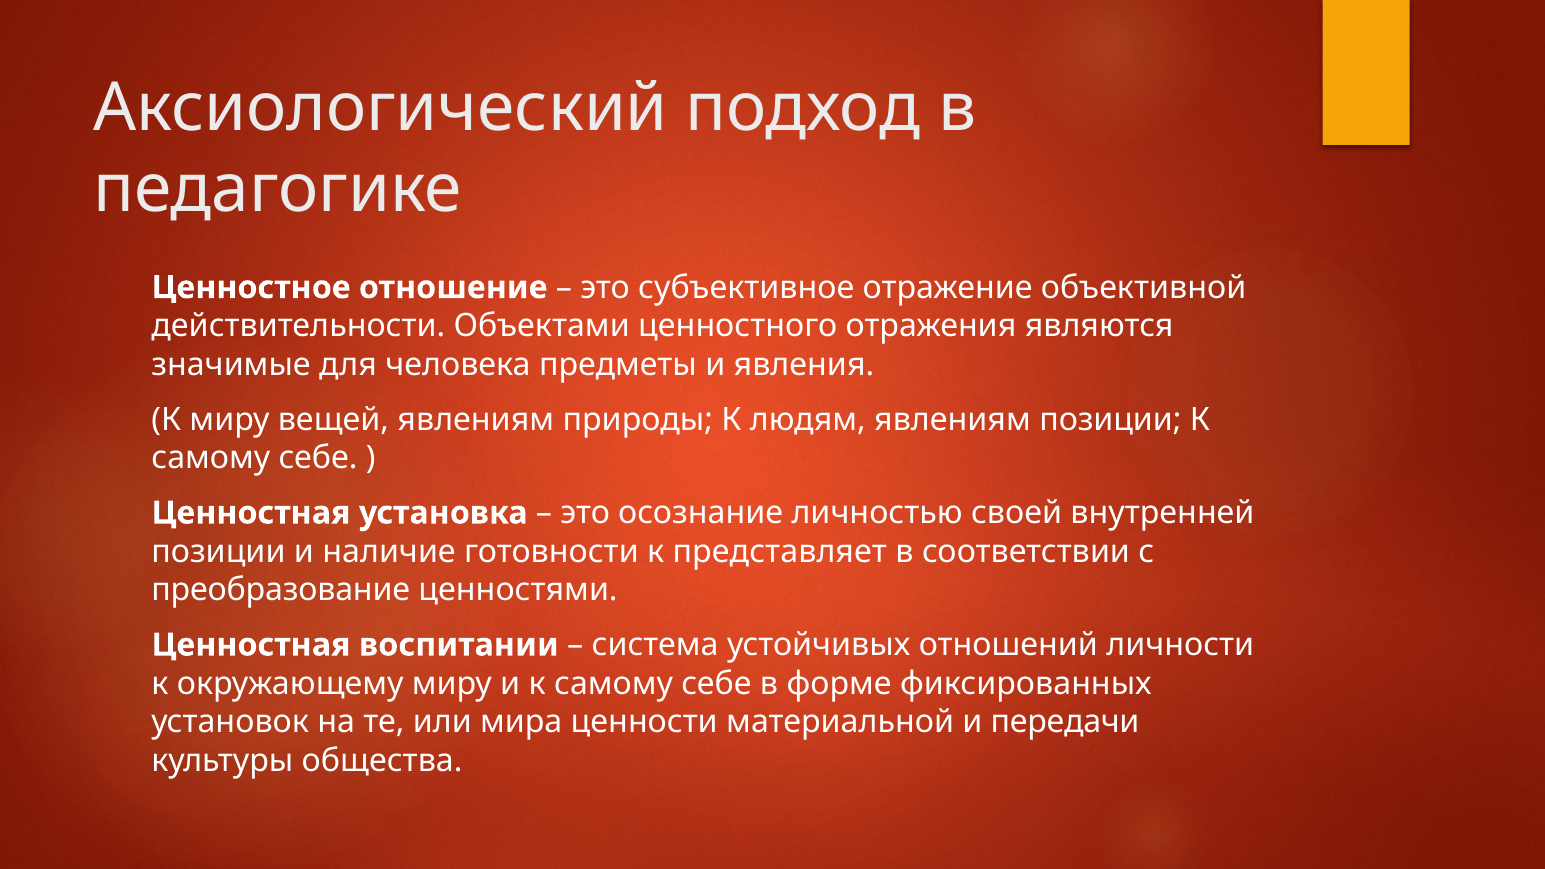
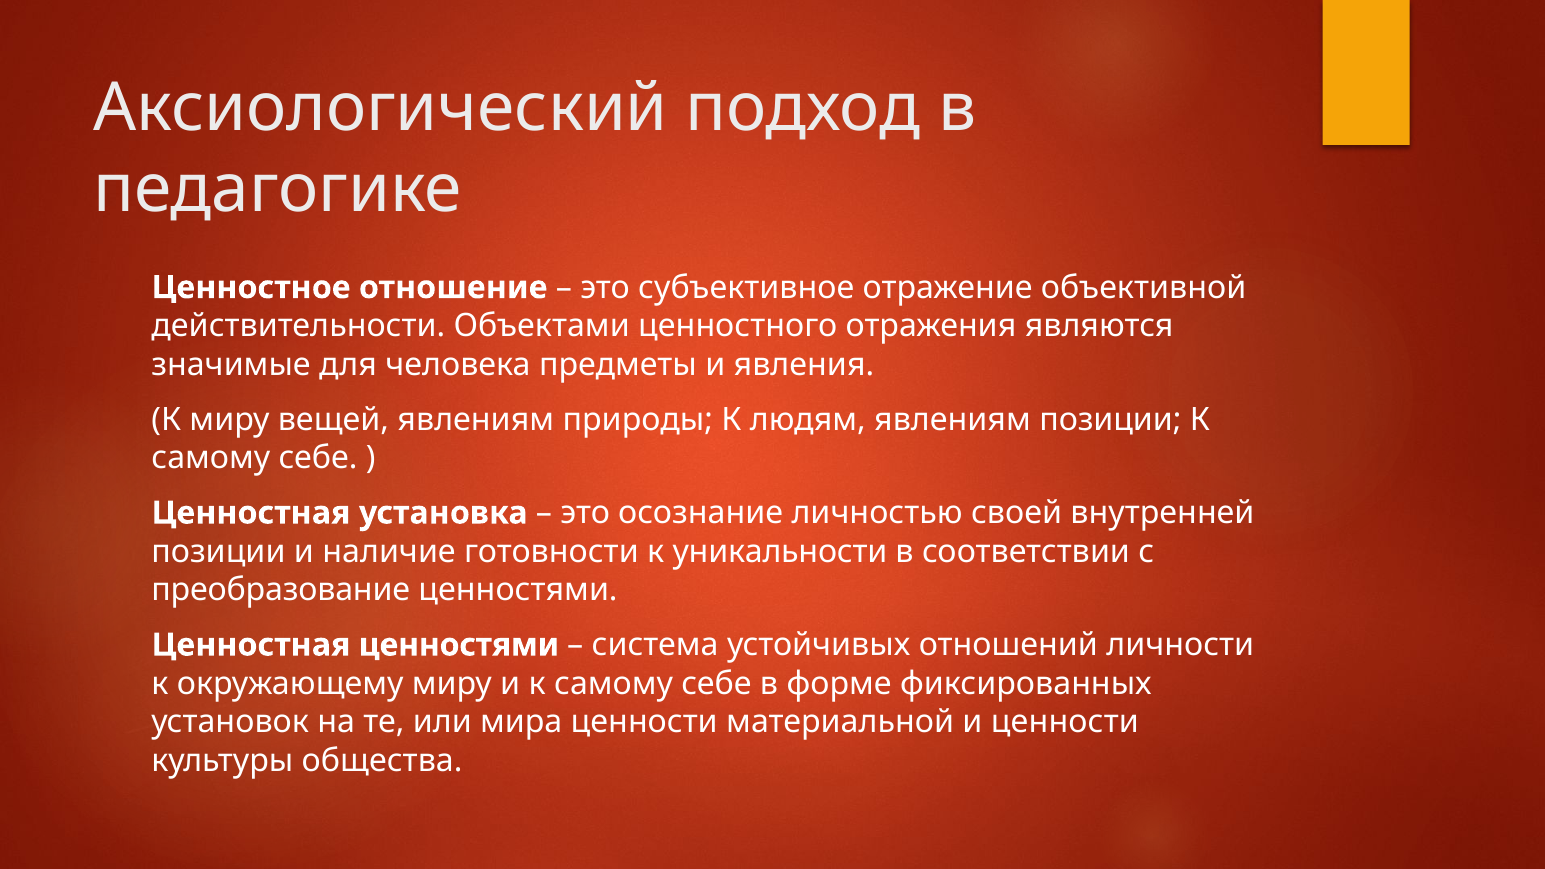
представляет: представляет -> уникальности
Ценностная воспитании: воспитании -> ценностями
и передачи: передачи -> ценности
